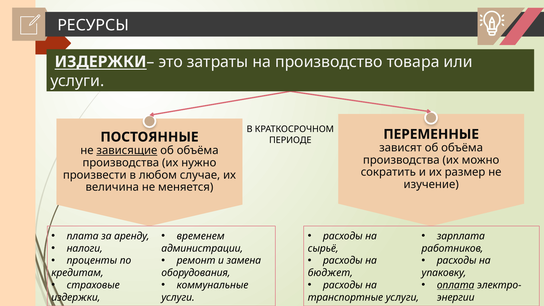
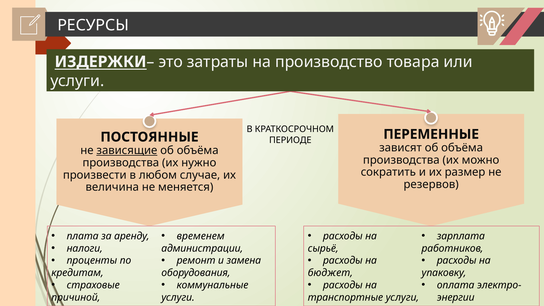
изучение: изучение -> резервов
оплата underline: present -> none
издержки at (76, 297): издержки -> причиной
